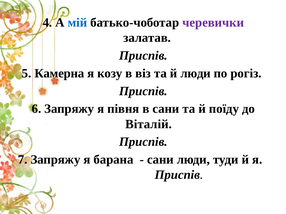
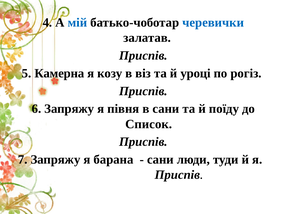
черевички colour: purple -> blue
й люди: люди -> уроці
Віталій: Віталій -> Список
